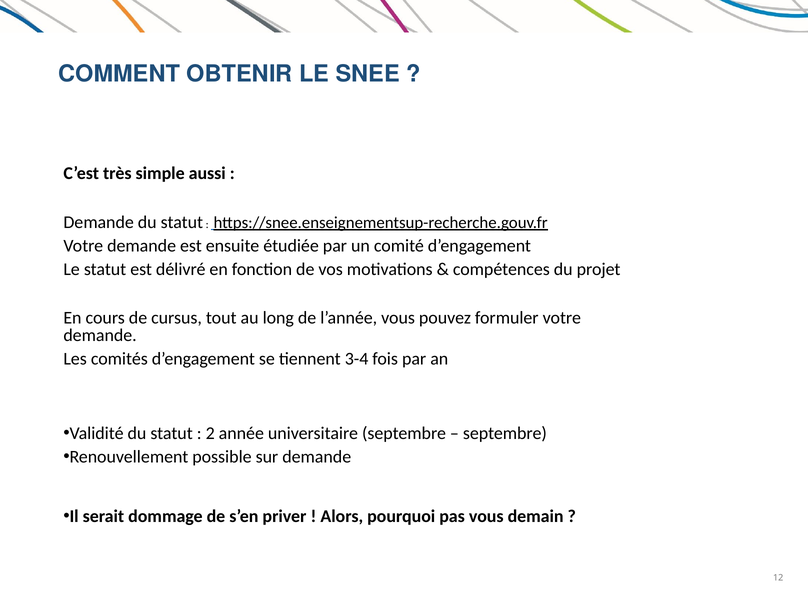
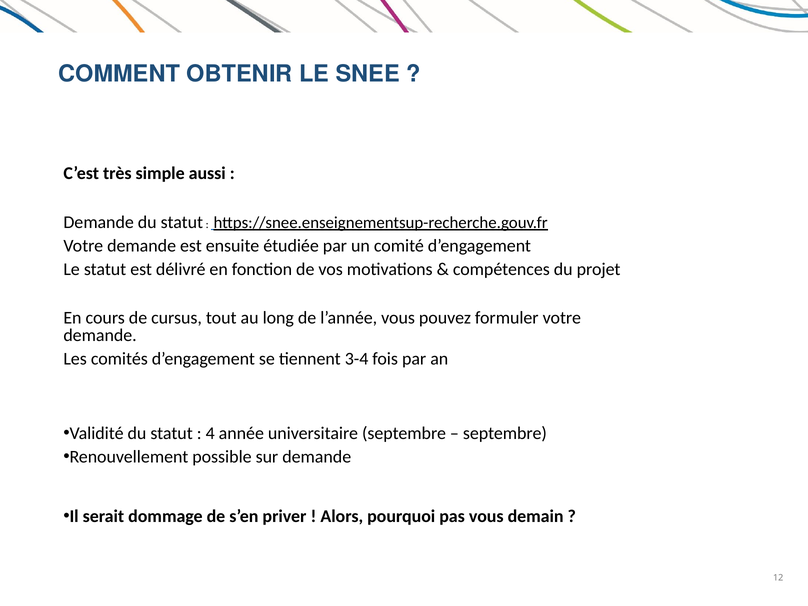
2: 2 -> 4
